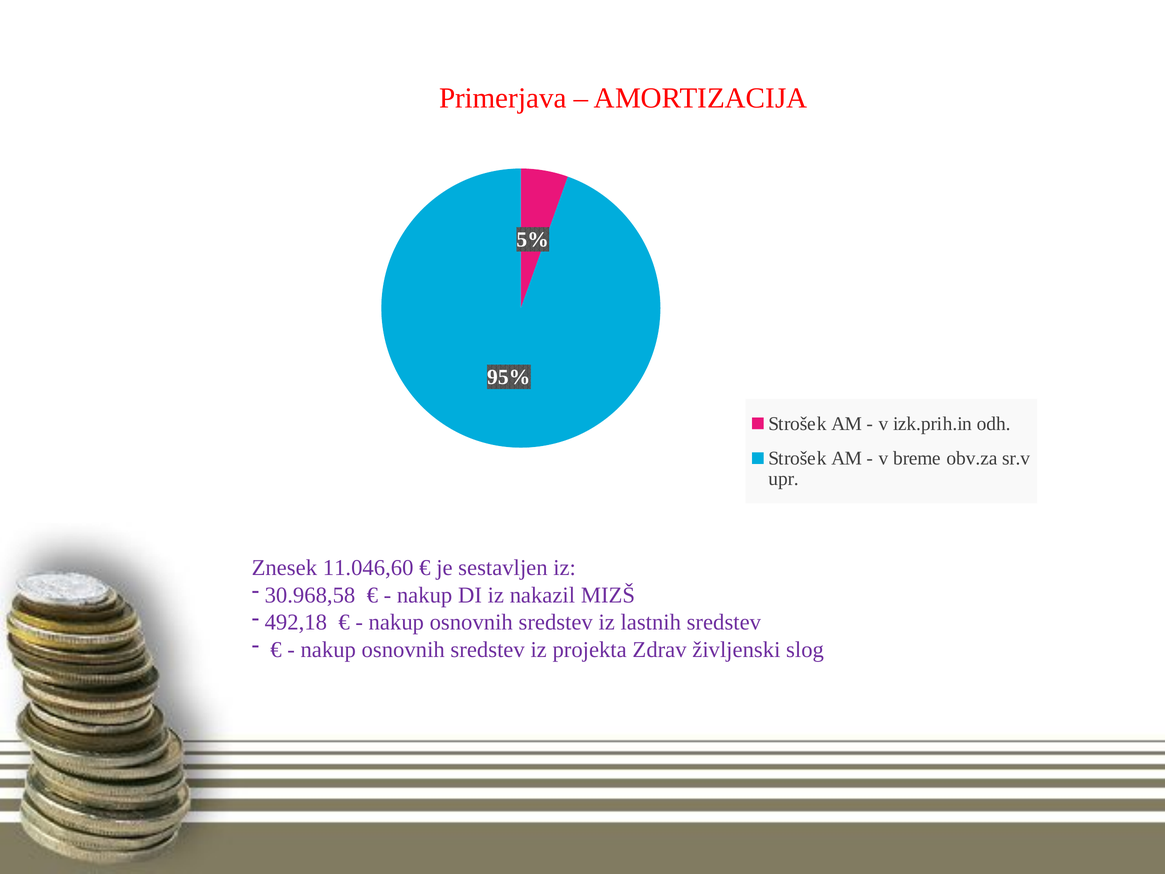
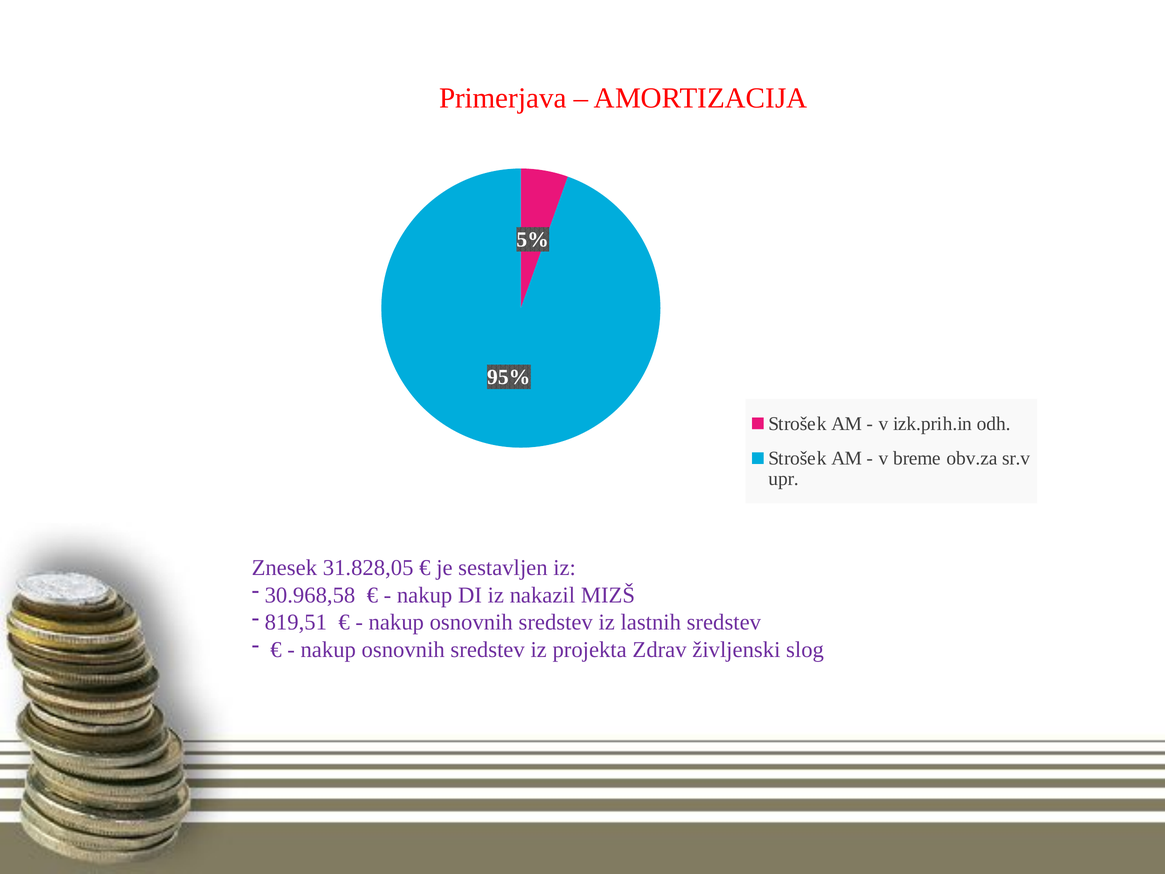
11.046,60: 11.046,60 -> 31.828,05
492,18: 492,18 -> 819,51
